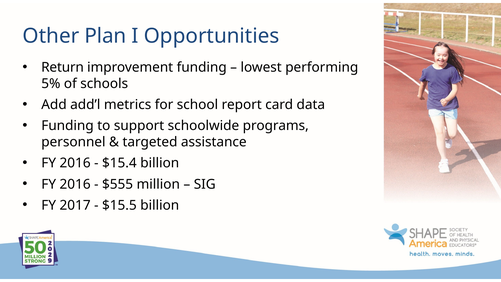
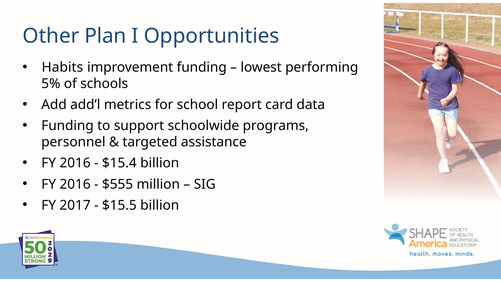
Return: Return -> Habits
